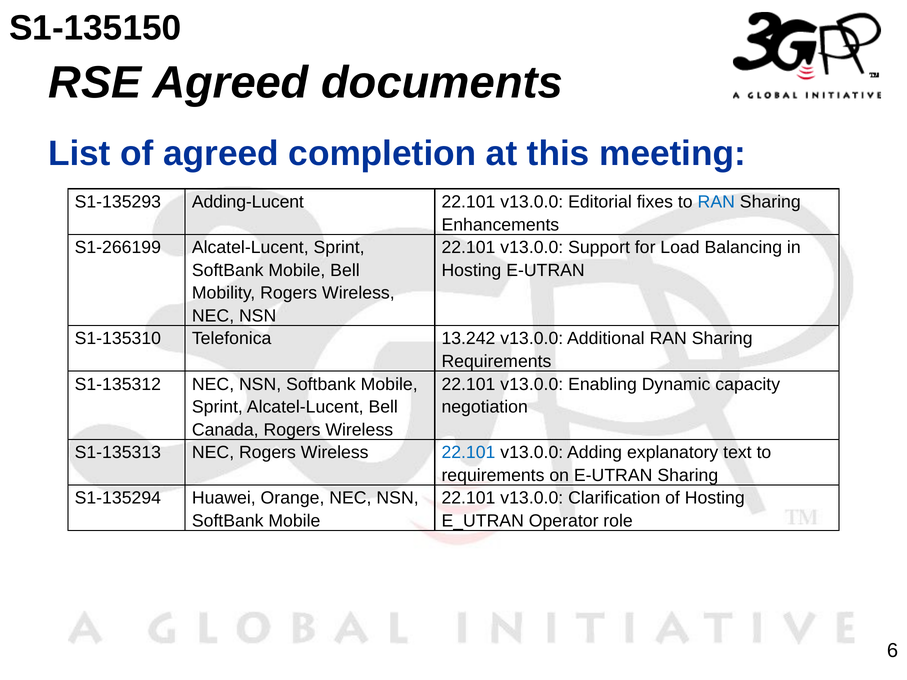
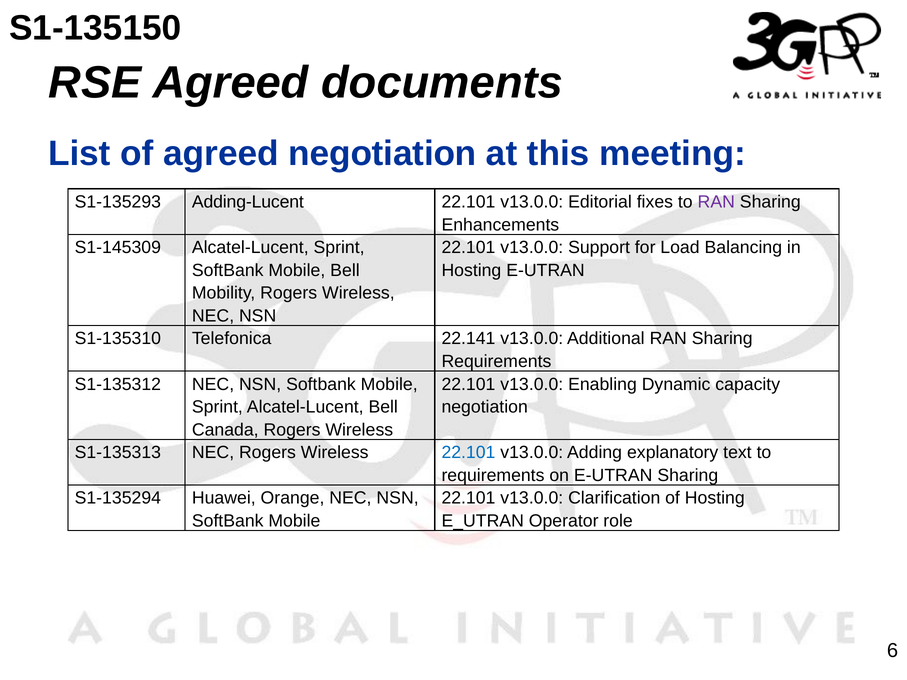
agreed completion: completion -> negotiation
RAN at (716, 202) colour: blue -> purple
S1-266199: S1-266199 -> S1-145309
13.242: 13.242 -> 22.141
